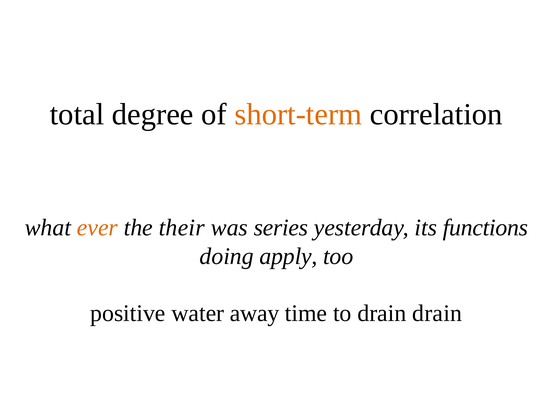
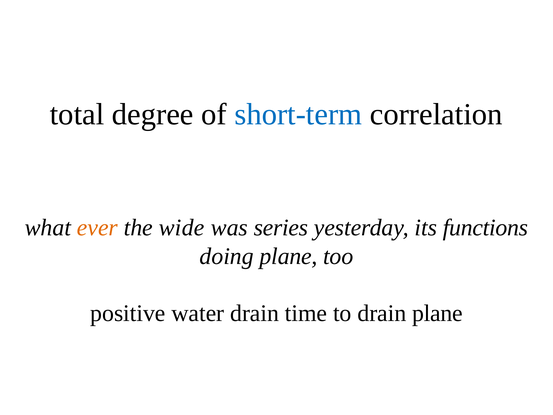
short-term colour: orange -> blue
their: their -> wide
doing apply: apply -> plane
water away: away -> drain
drain drain: drain -> plane
